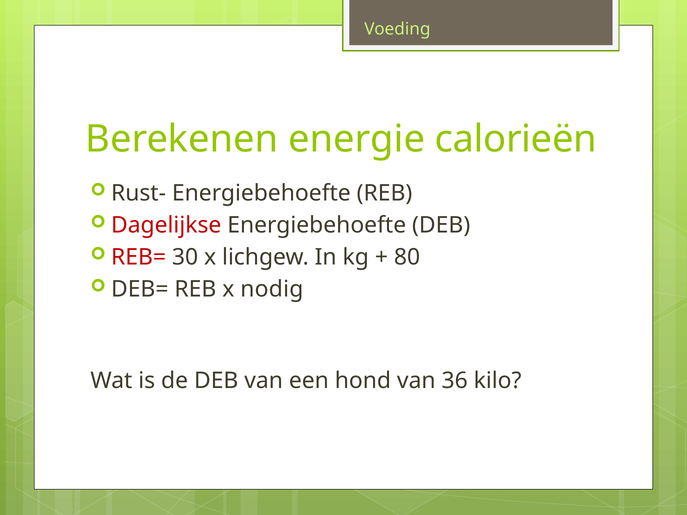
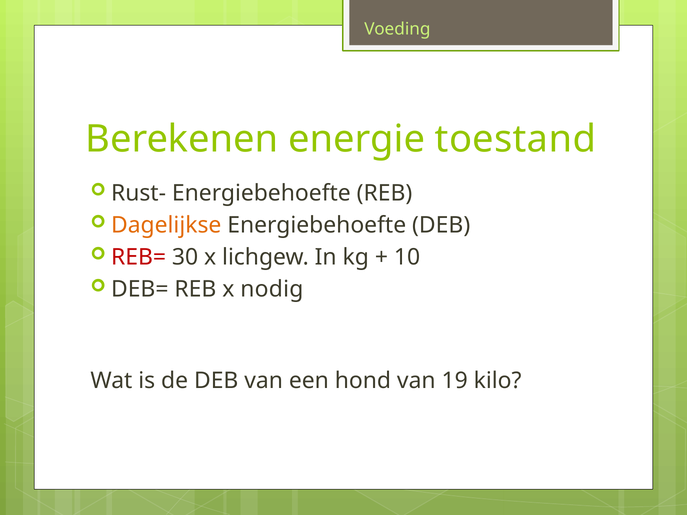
calorieën: calorieën -> toestand
Dagelijkse colour: red -> orange
80: 80 -> 10
36: 36 -> 19
